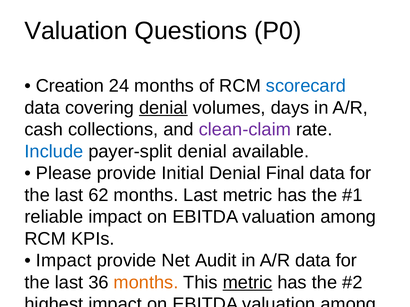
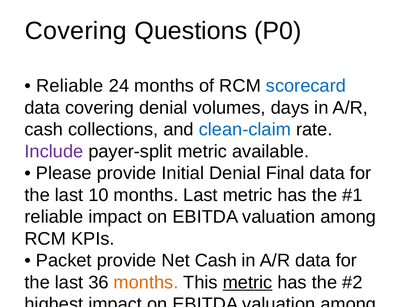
Valuation at (76, 31): Valuation -> Covering
Creation at (70, 86): Creation -> Reliable
denial at (163, 108) underline: present -> none
clean-claim colour: purple -> blue
Include colour: blue -> purple
payer-split denial: denial -> metric
62: 62 -> 10
Impact at (64, 261): Impact -> Packet
Net Audit: Audit -> Cash
